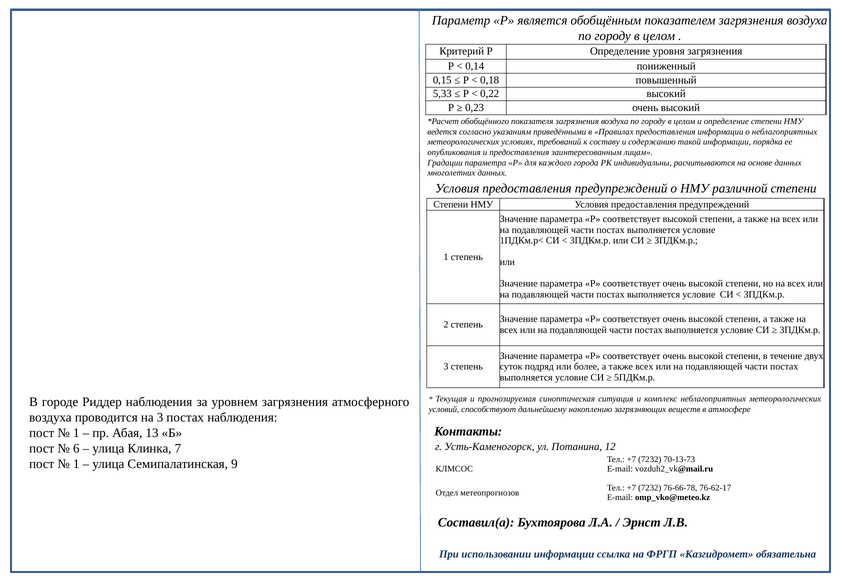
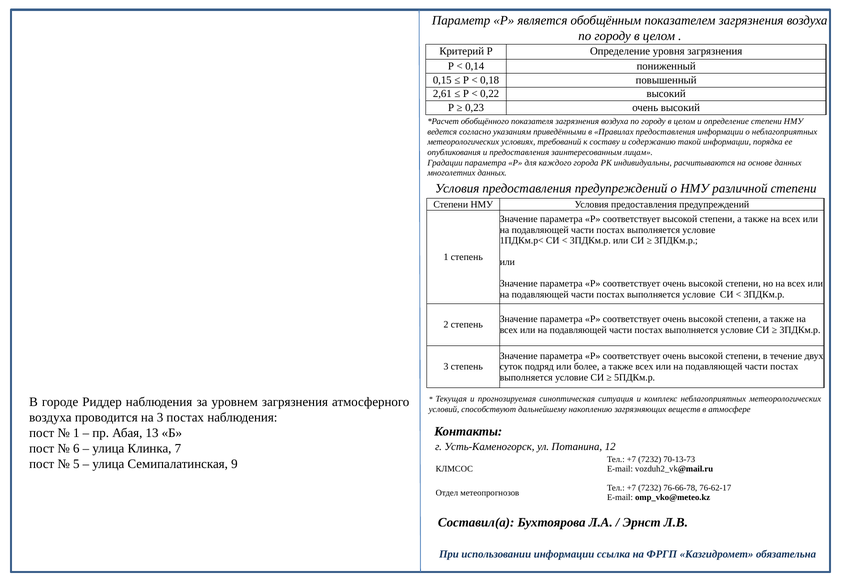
5,33: 5,33 -> 2,61
1 at (76, 464): 1 -> 5
